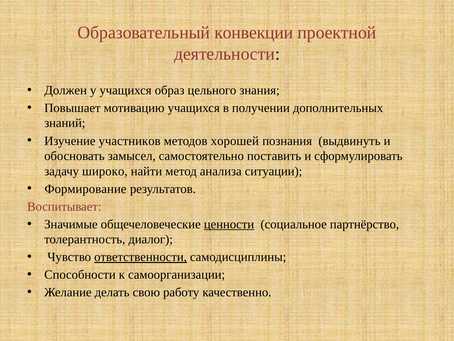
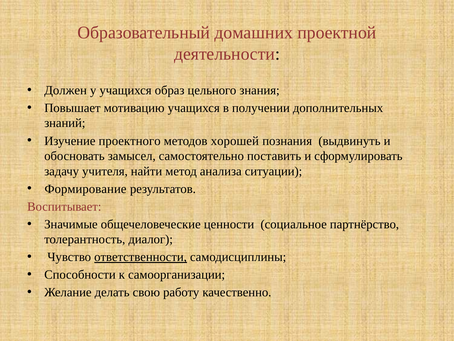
конвекции: конвекции -> домашних
участников: участников -> проектного
широко: широко -> учителя
ценности underline: present -> none
